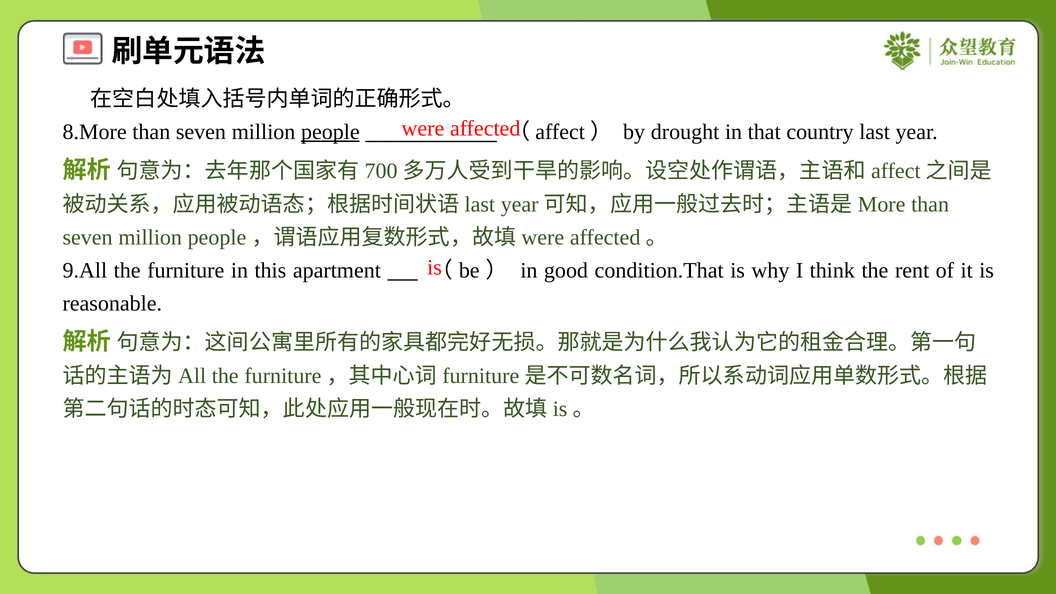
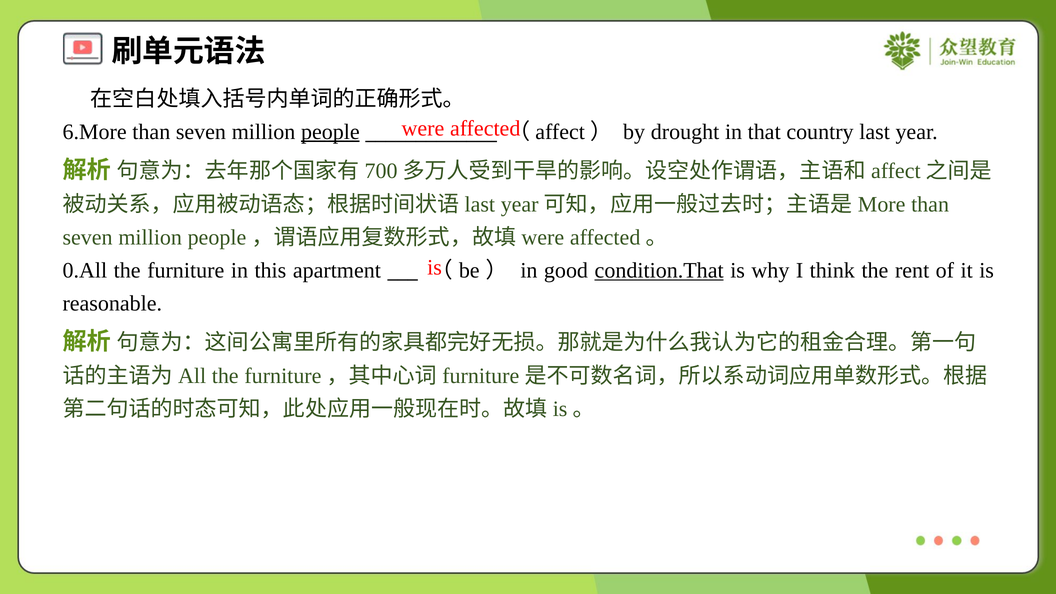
8.More: 8.More -> 6.More
9.All: 9.All -> 0.All
condition.That underline: none -> present
